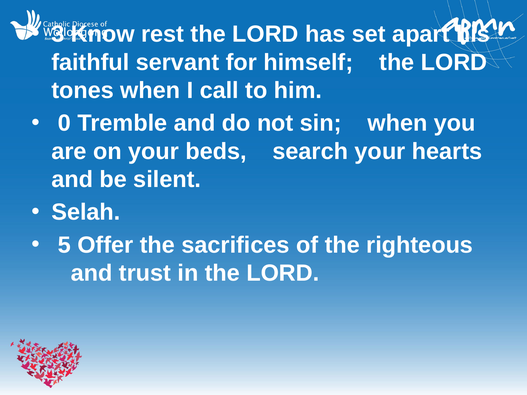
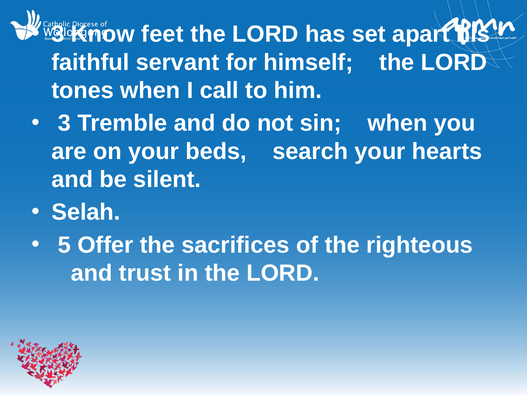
rest: rest -> feet
0 at (64, 123): 0 -> 3
